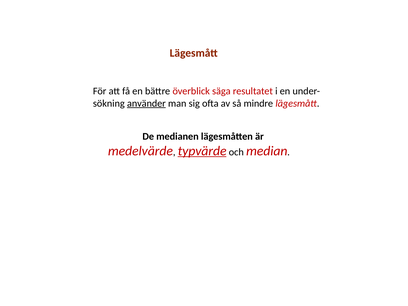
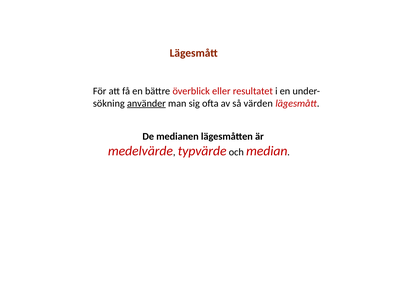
säga: säga -> eller
mindre: mindre -> värden
typvärde underline: present -> none
